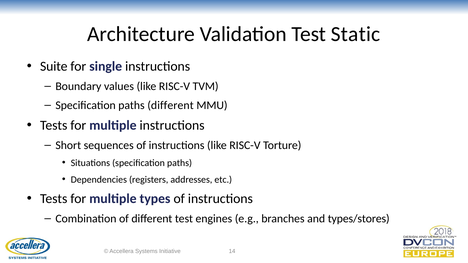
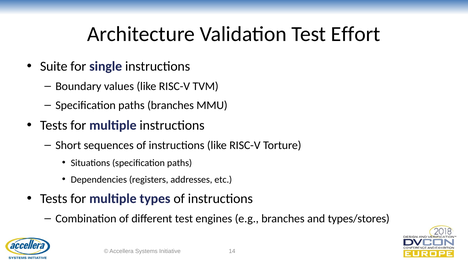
Static: Static -> Effort
paths different: different -> branches
